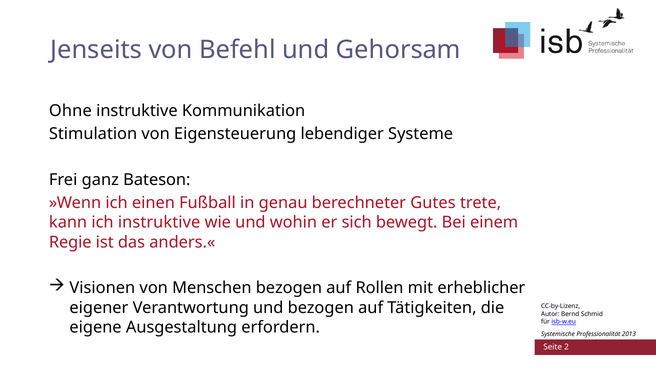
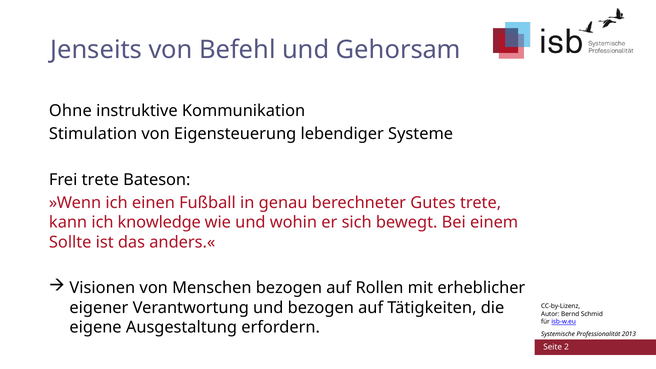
Frei ganz: ganz -> trete
ich instruktive: instruktive -> knowledge
Regie: Regie -> Sollte
